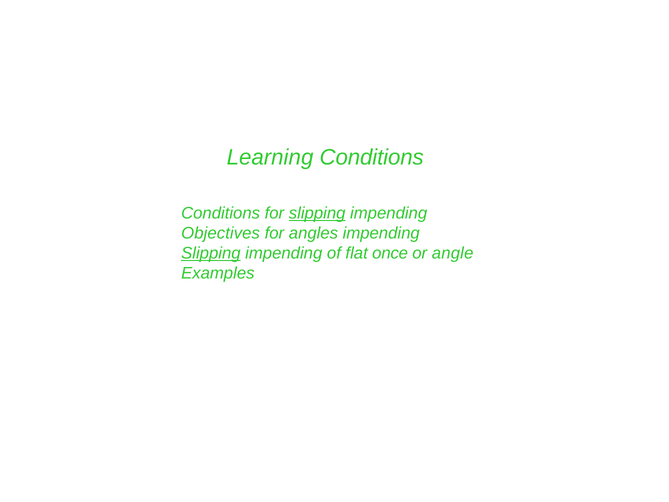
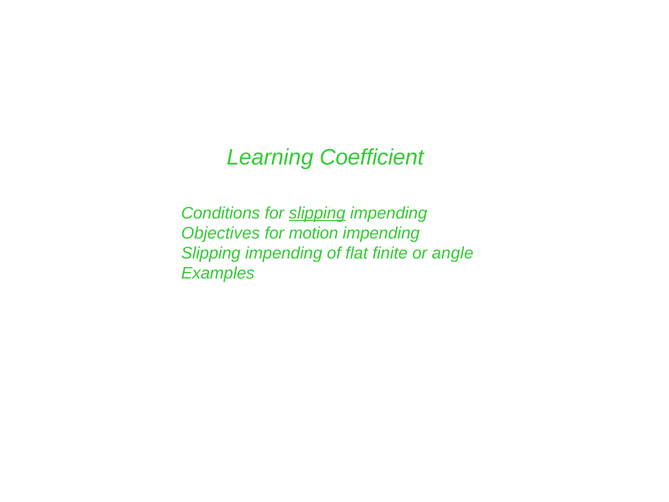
Learning Conditions: Conditions -> Coefficient
angles: angles -> motion
Slipping at (211, 253) underline: present -> none
once: once -> finite
